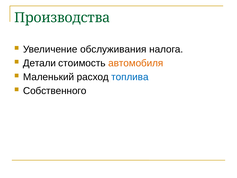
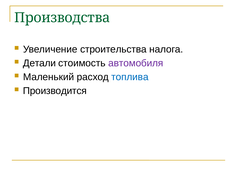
обслуживания: обслуживания -> строительства
автомобиля colour: orange -> purple
Собственного: Собственного -> Производится
